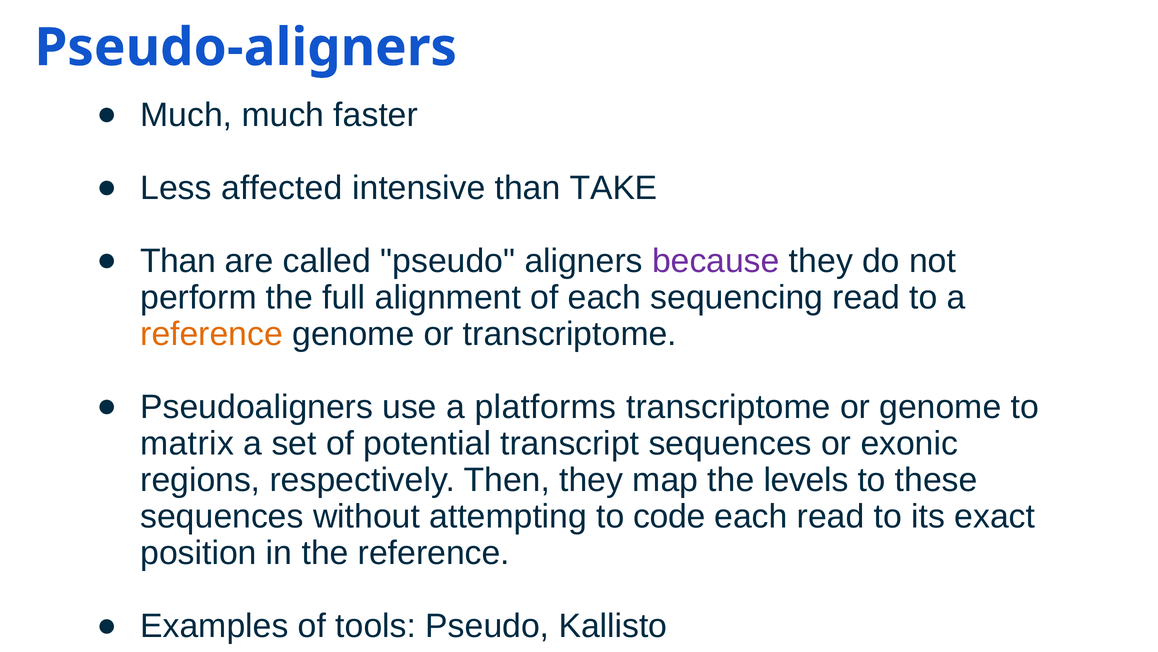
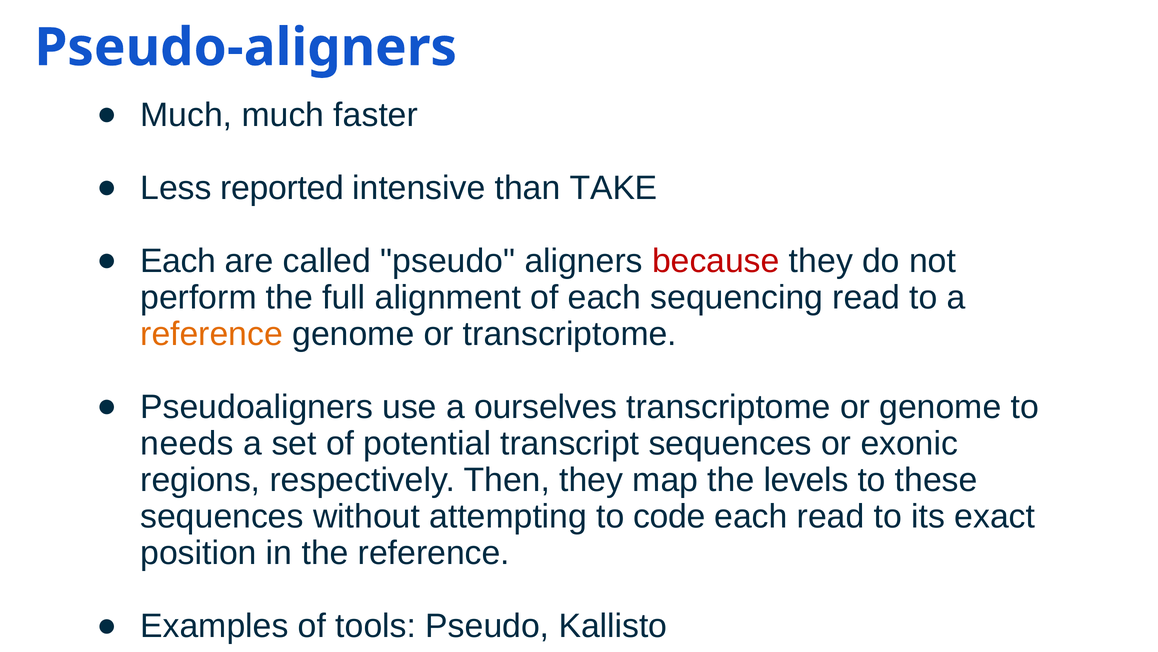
affected: affected -> reported
Than at (178, 261): Than -> Each
because colour: purple -> red
platforms: platforms -> ourselves
matrix: matrix -> needs
